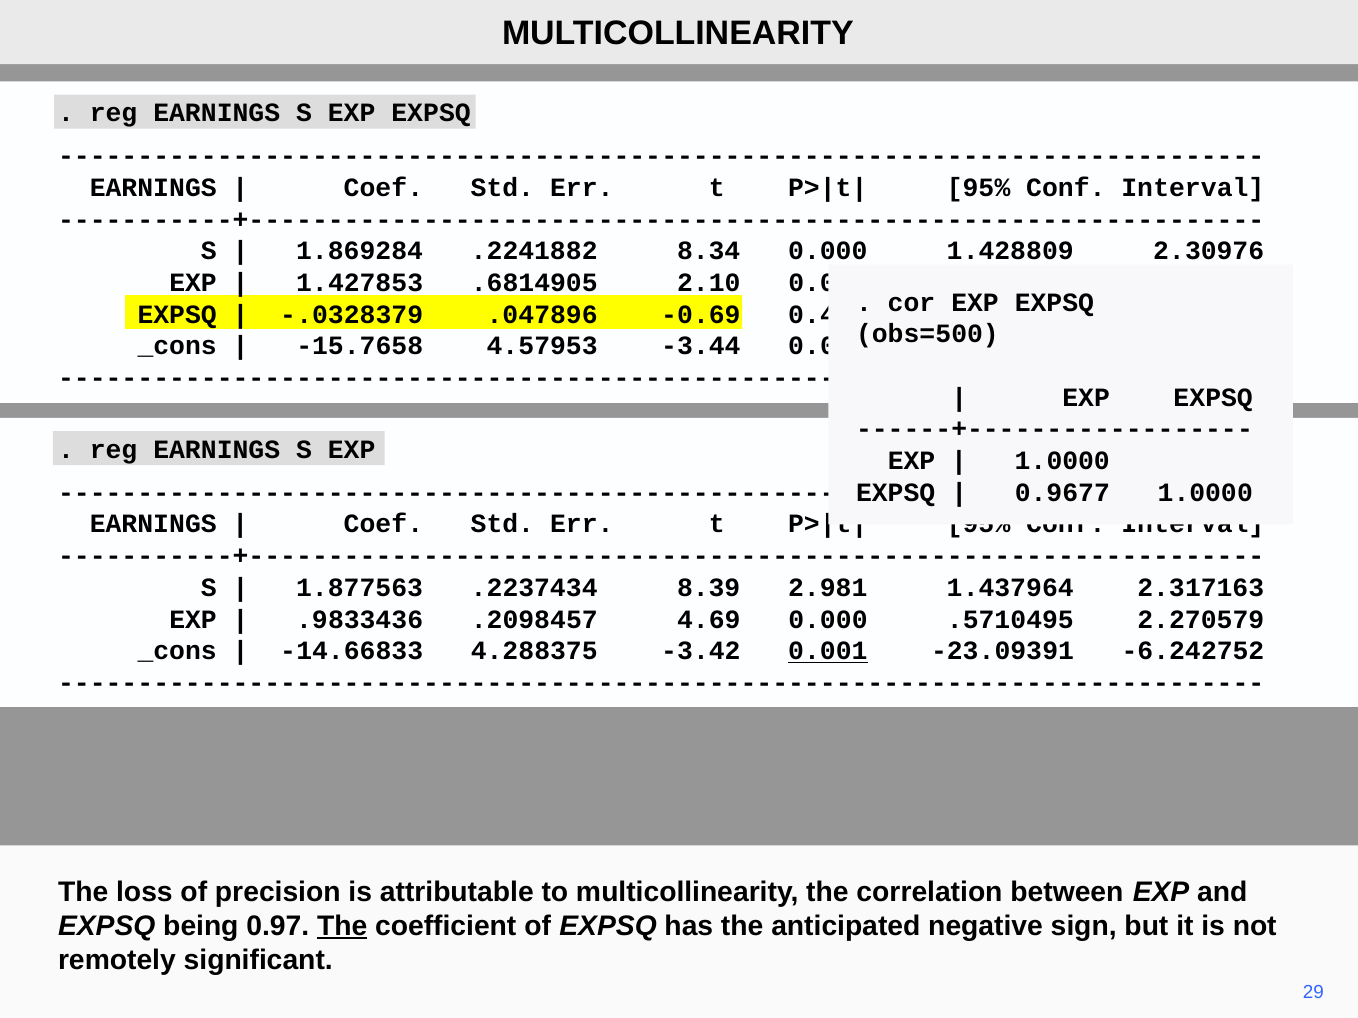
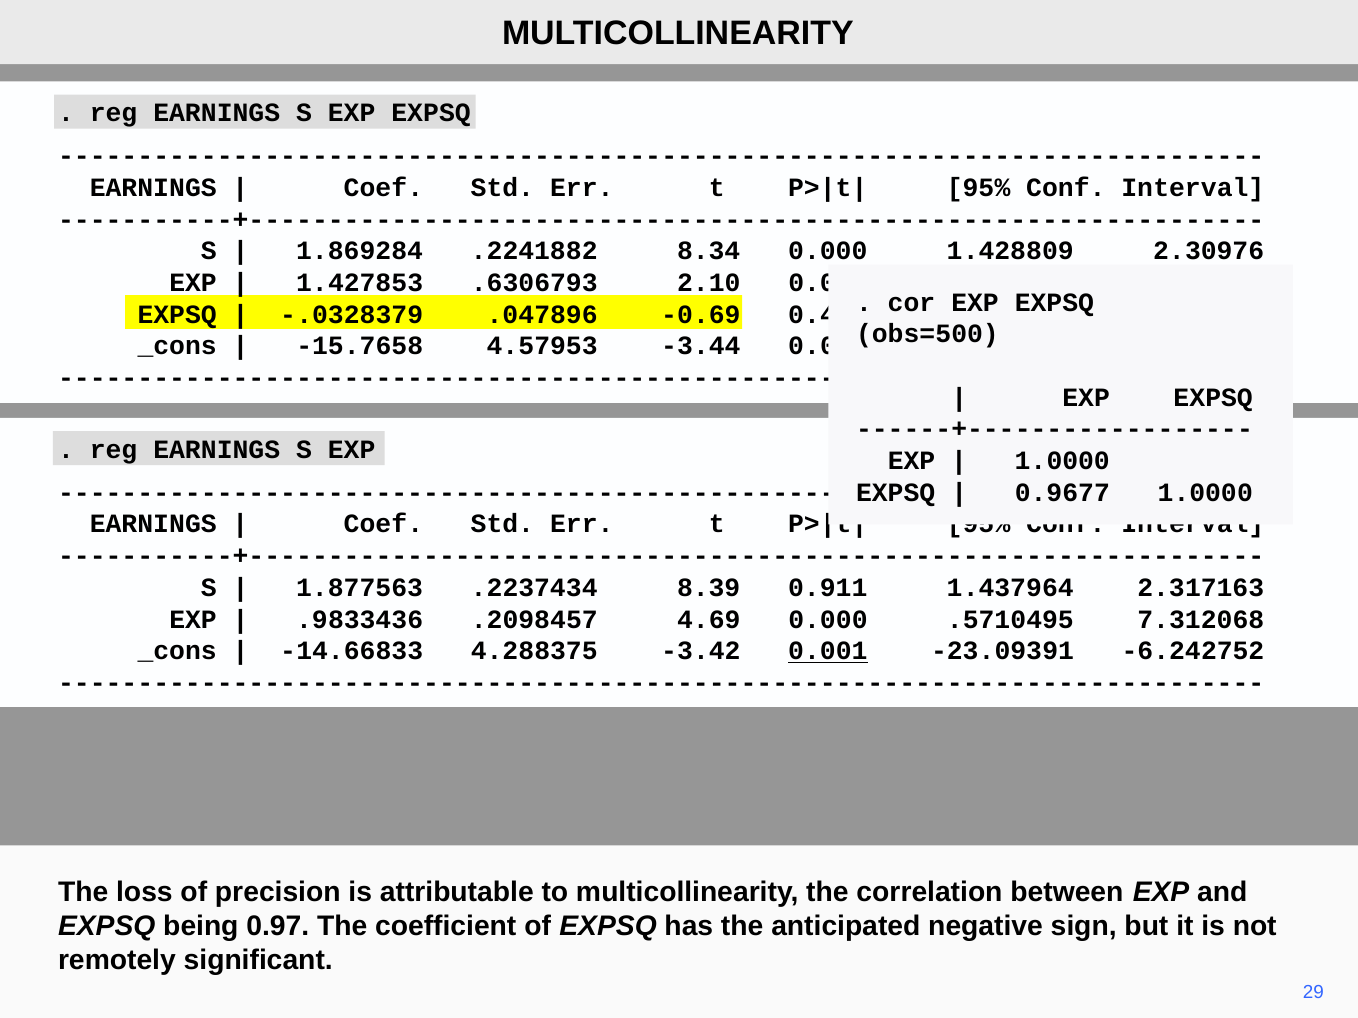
.6814905: .6814905 -> .6306793
2.981: 2.981 -> 0.911
2.270579: 2.270579 -> 7.312068
The at (342, 926) underline: present -> none
